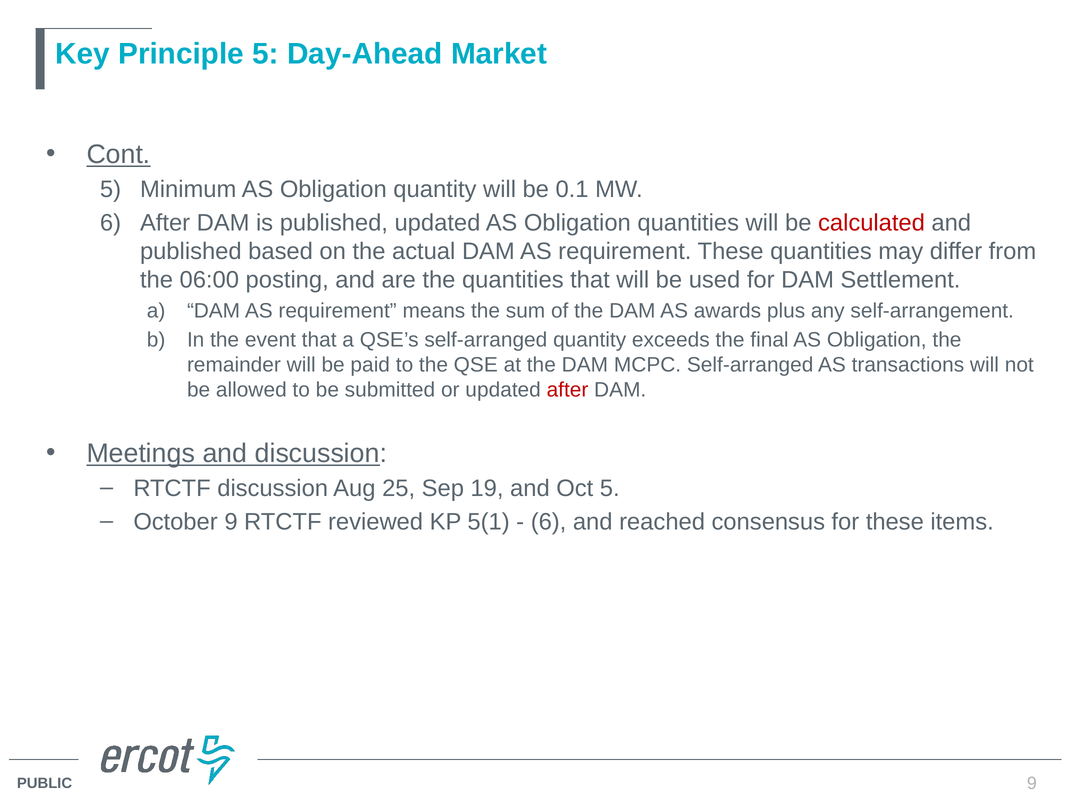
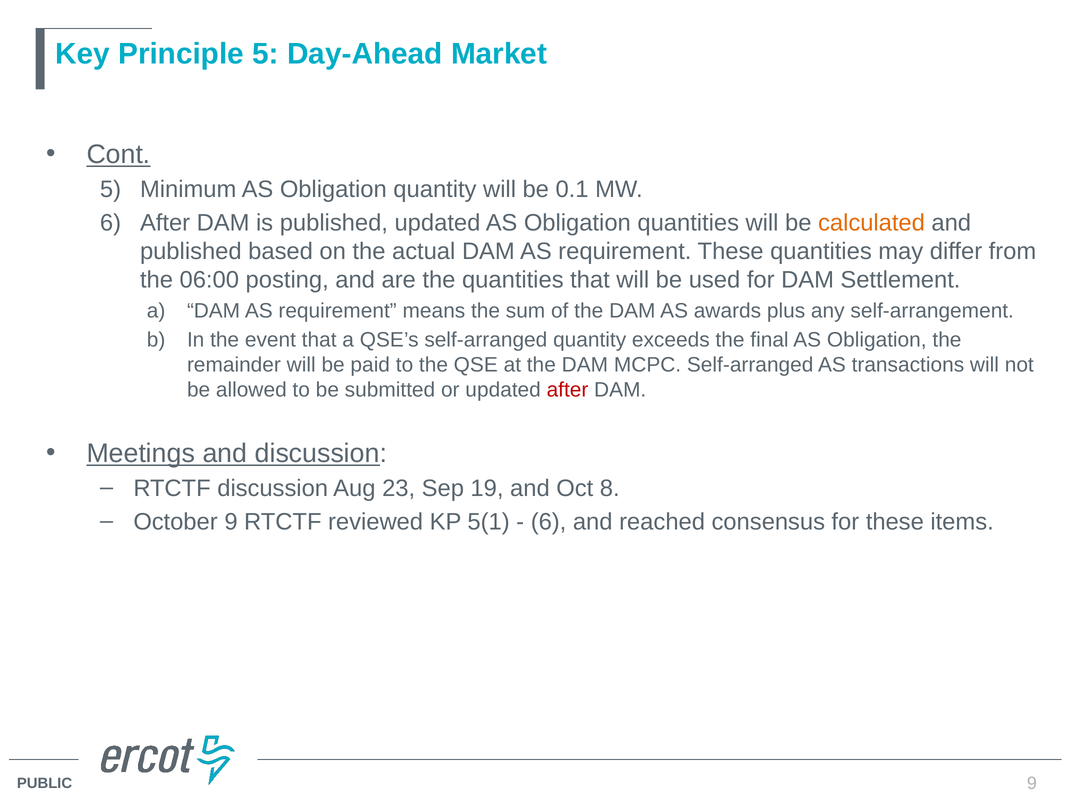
calculated colour: red -> orange
25: 25 -> 23
Oct 5: 5 -> 8
